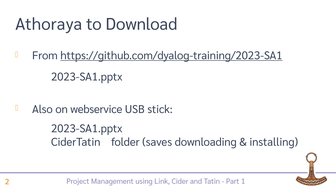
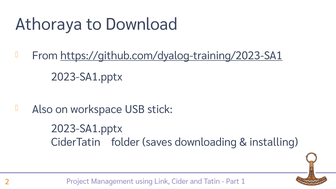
webservice: webservice -> workspace
